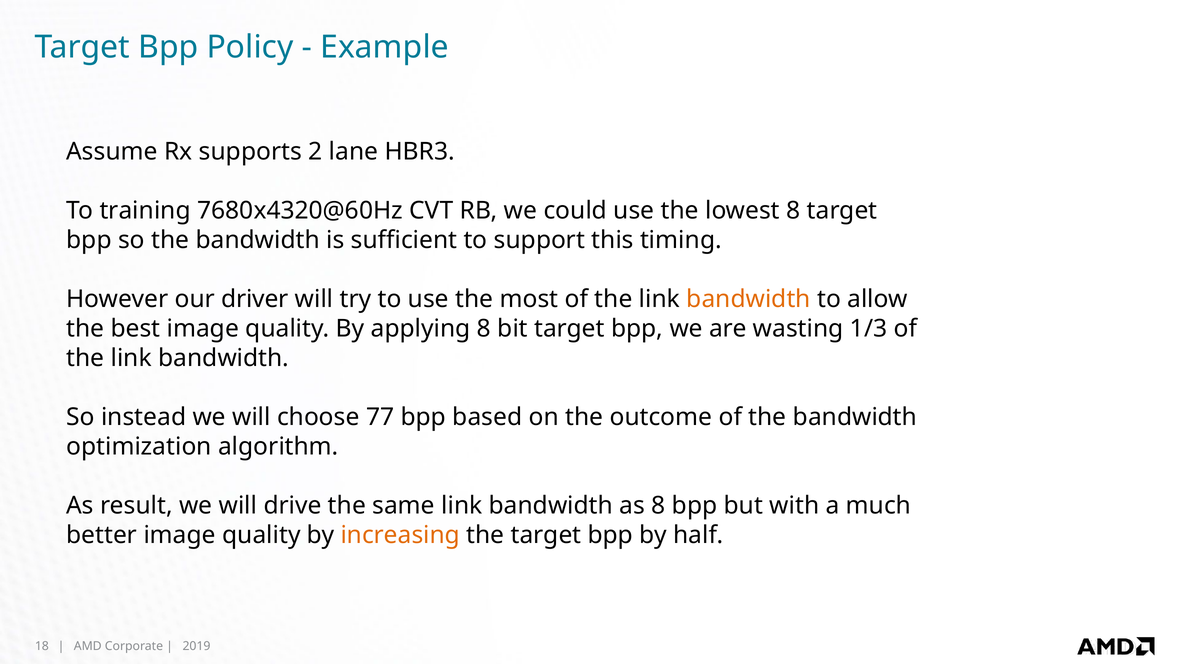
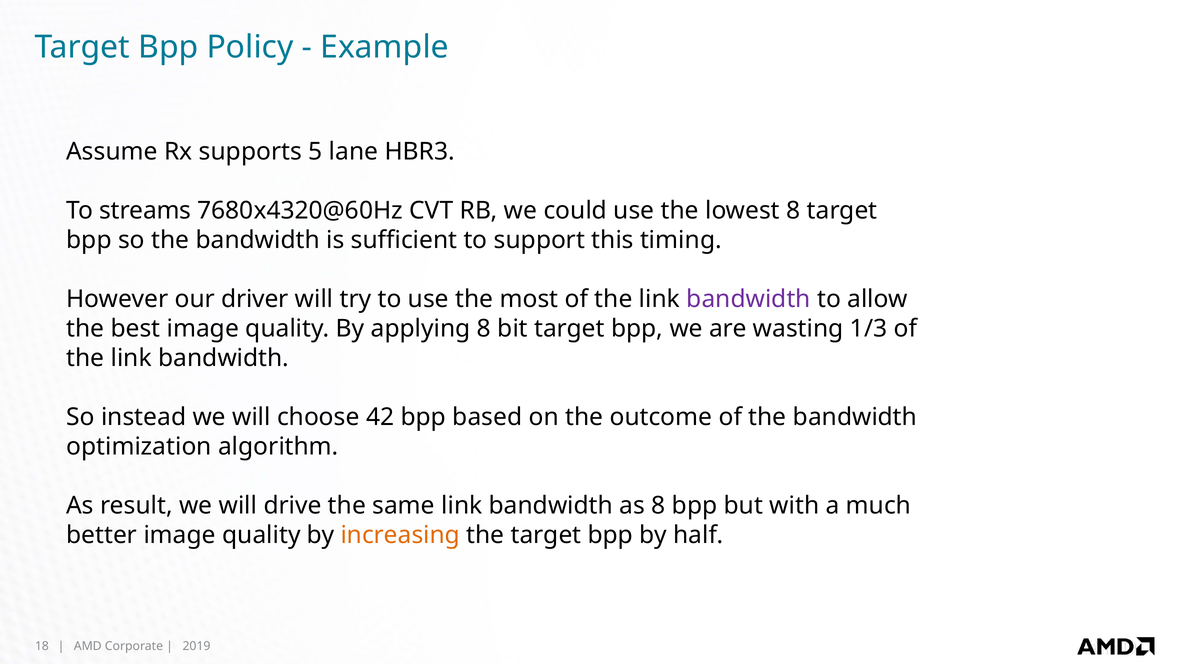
2: 2 -> 5
training: training -> streams
bandwidth at (749, 299) colour: orange -> purple
77: 77 -> 42
